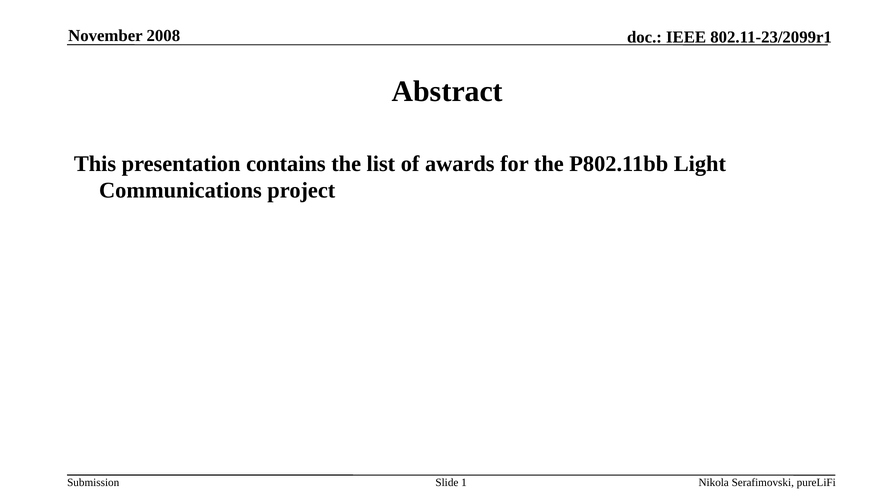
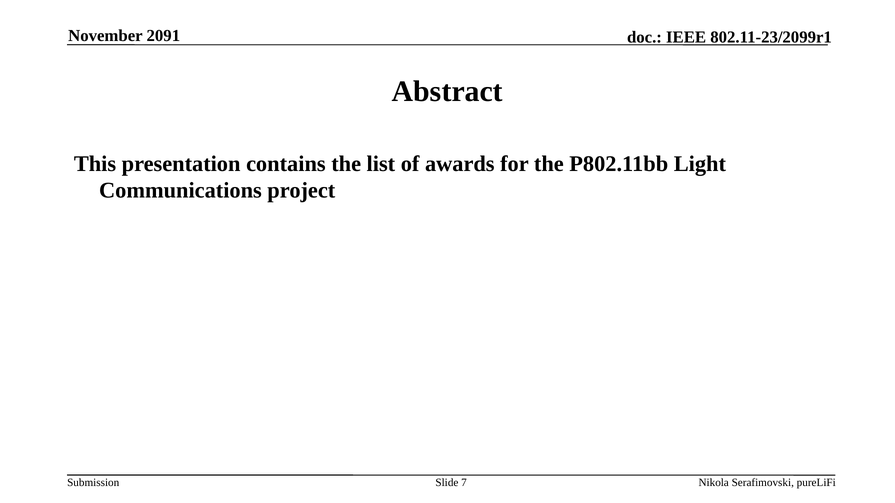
2008: 2008 -> 2091
1: 1 -> 7
